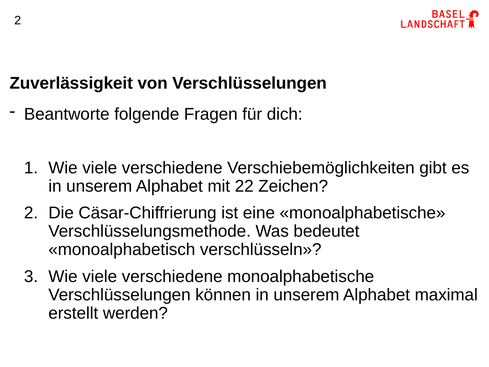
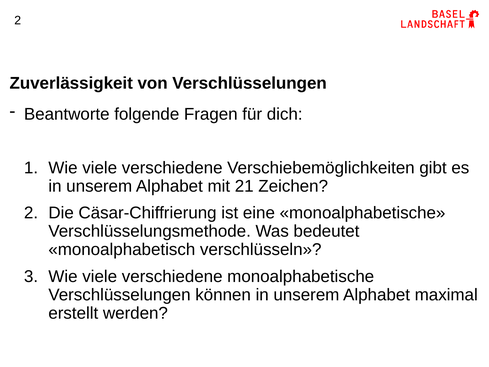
22: 22 -> 21
